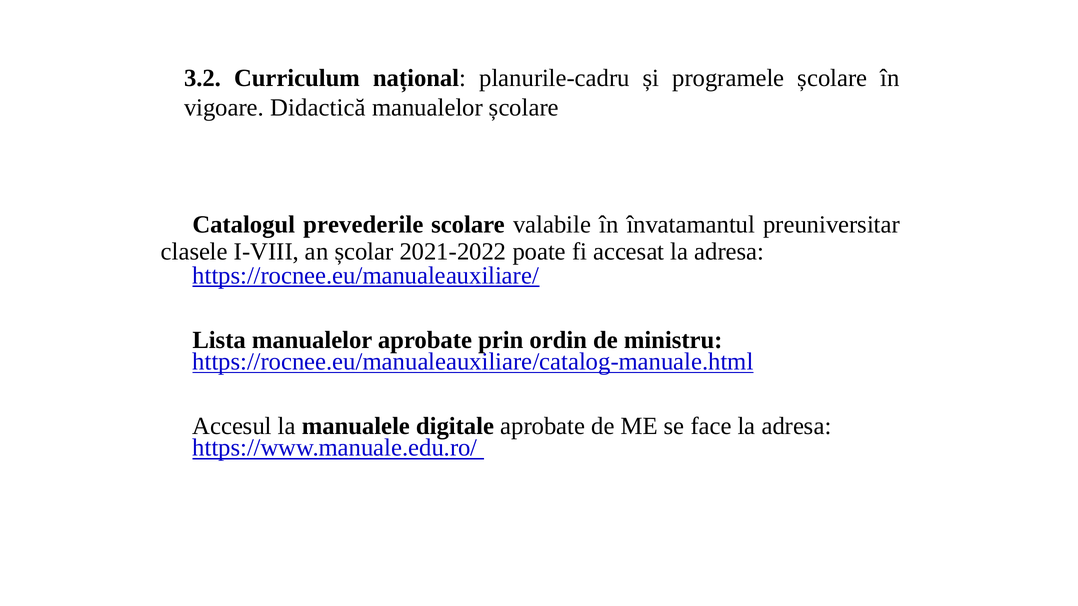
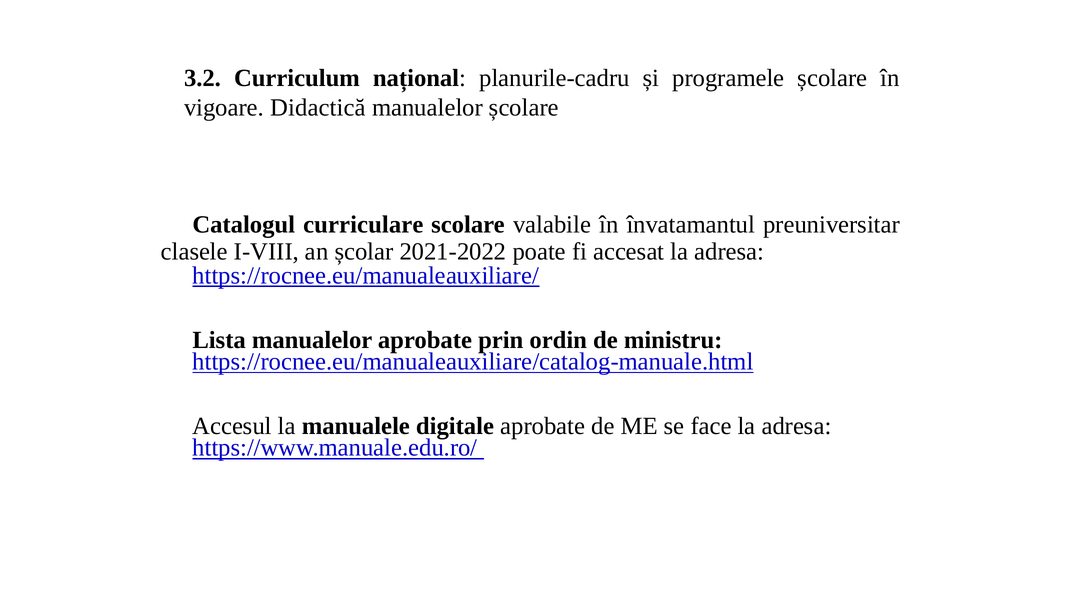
prevederile: prevederile -> curriculare
